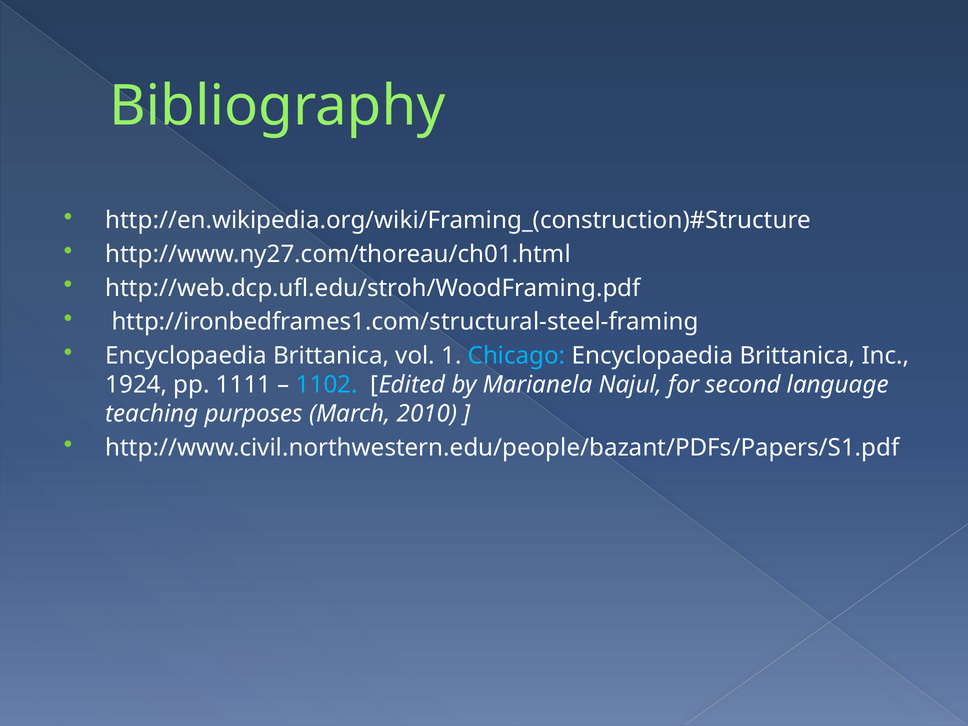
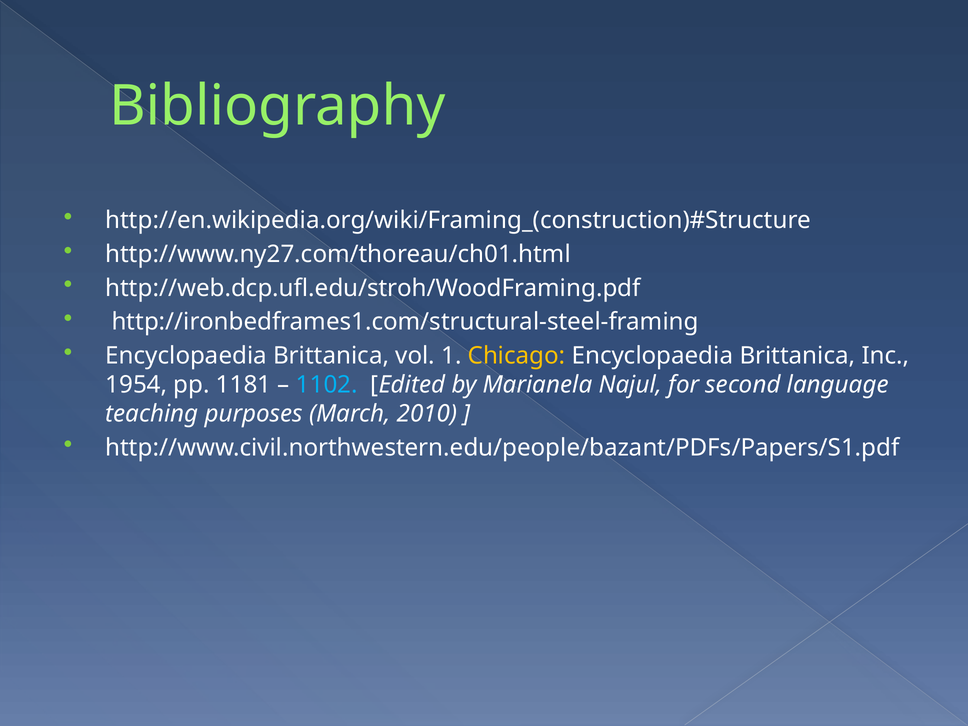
Chicago colour: light blue -> yellow
1924: 1924 -> 1954
1111: 1111 -> 1181
